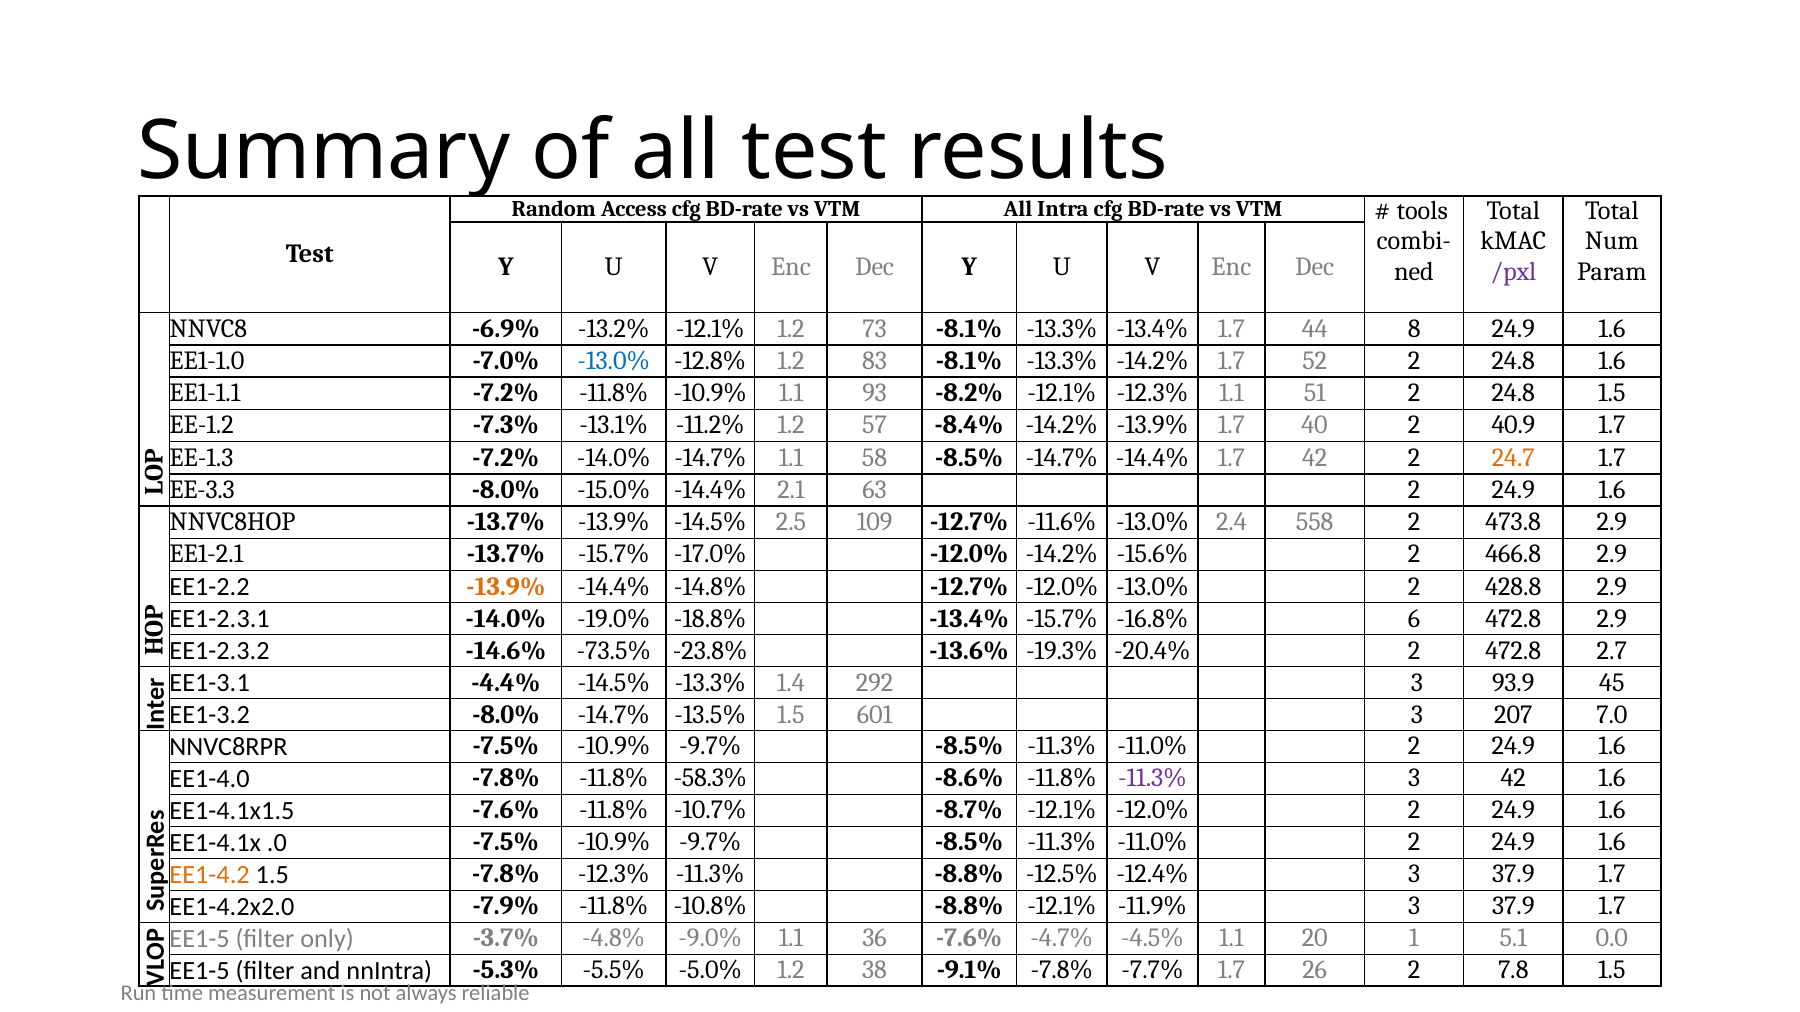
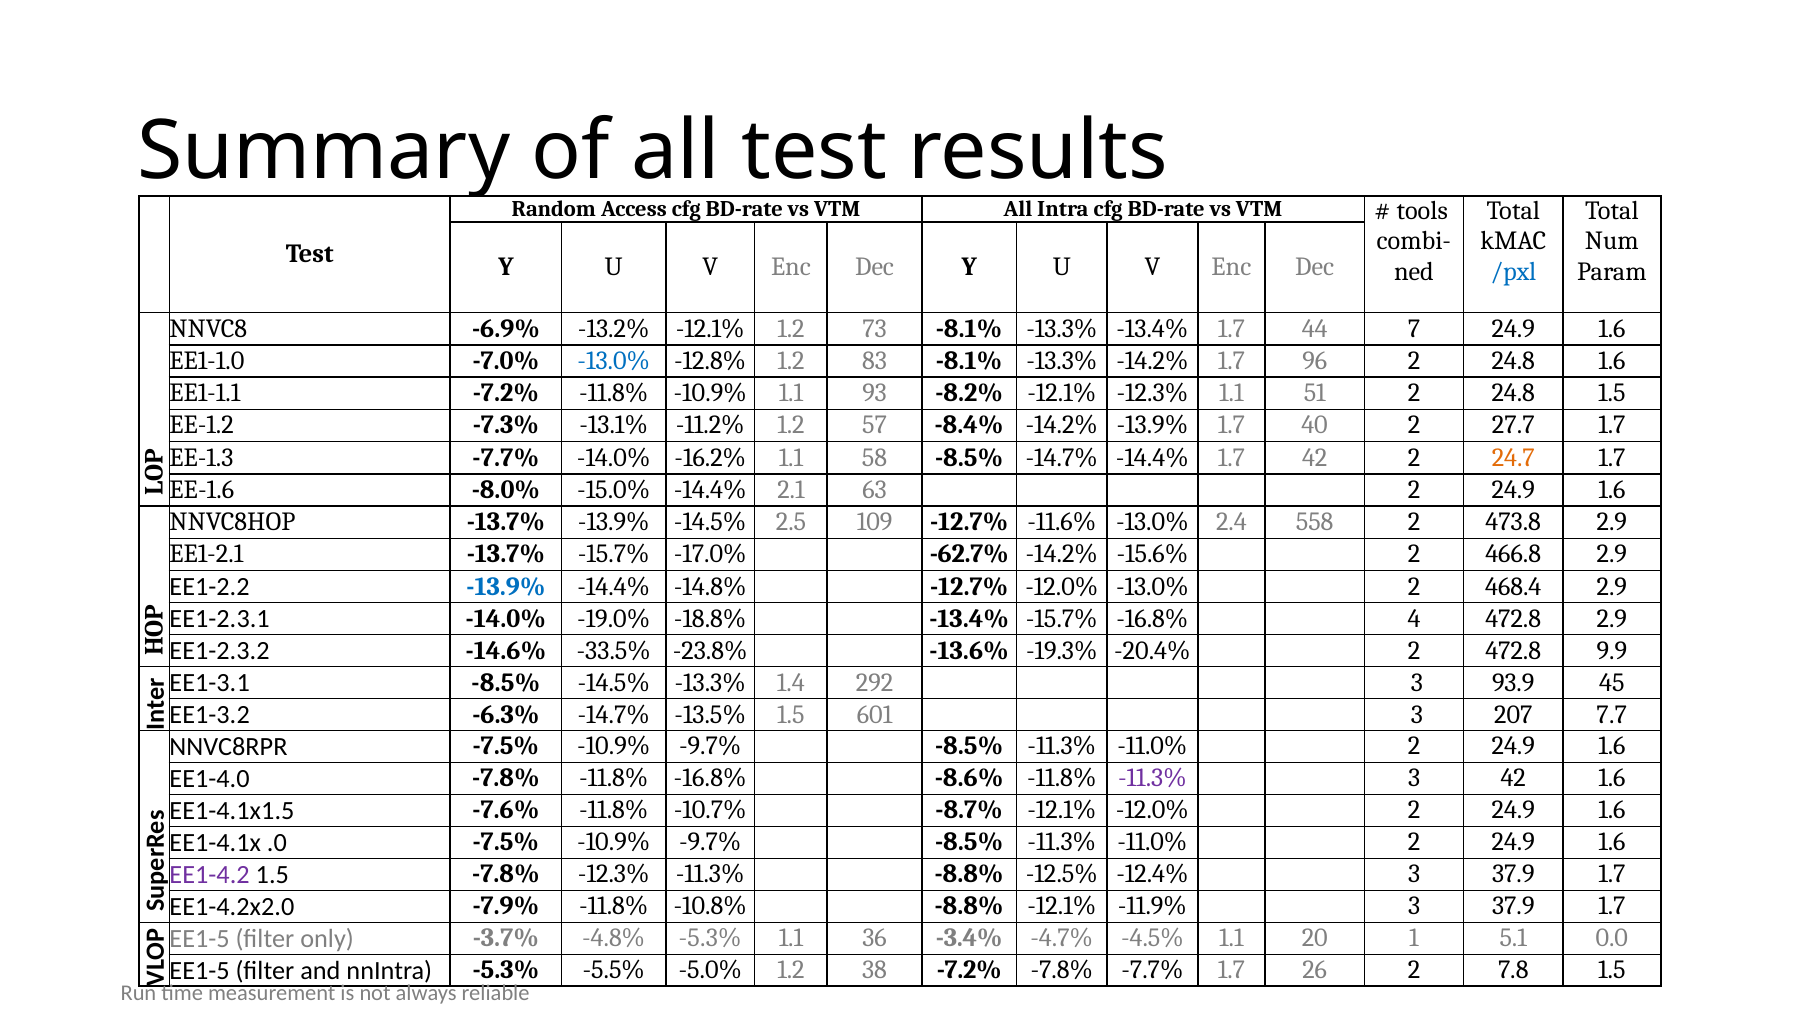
/pxl colour: purple -> blue
8: 8 -> 7
52: 52 -> 96
40.9: 40.9 -> 27.7
EE-1.3 -7.2%: -7.2% -> -7.7%
-14.0% -14.7%: -14.7% -> -16.2%
EE-3.3: EE-3.3 -> EE-1.6
-17.0% -12.0%: -12.0% -> -62.7%
-13.9% at (506, 587) colour: orange -> blue
428.8: 428.8 -> 468.4
6: 6 -> 4
-73.5%: -73.5% -> -33.5%
2.7: 2.7 -> 9.9
EE1-3.1 -4.4%: -4.4% -> -8.5%
EE1-3.2 -8.0%: -8.0% -> -6.3%
7.0: 7.0 -> 7.7
-11.8% -58.3%: -58.3% -> -16.8%
EE1-4.2 colour: orange -> purple
-4.8% -9.0%: -9.0% -> -5.3%
36 -7.6%: -7.6% -> -3.4%
38 -9.1%: -9.1% -> -7.2%
